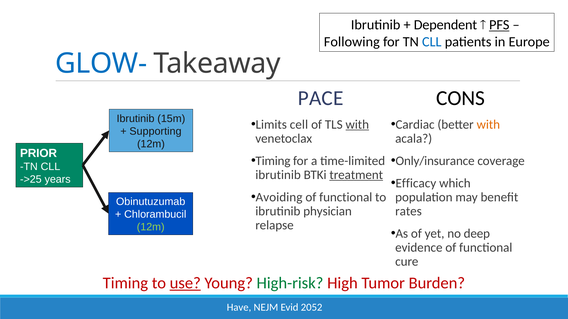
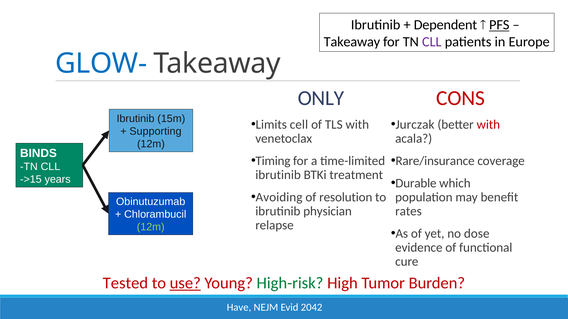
Following at (352, 42): Following -> Takeaway
CLL at (432, 42) colour: blue -> purple
PACE: PACE -> ONLY
CONS colour: black -> red
with at (357, 125) underline: present -> none
Cardiac: Cardiac -> Jurczak
with at (488, 125) colour: orange -> red
PRIOR: PRIOR -> BINDS
Only/insurance: Only/insurance -> Rare/insurance
treatment underline: present -> none
->25: ->25 -> ->15
Efficacy: Efficacy -> Durable
functional at (346, 197): functional -> resolution
deep: deep -> dose
Timing at (125, 284): Timing -> Tested
2052: 2052 -> 2042
